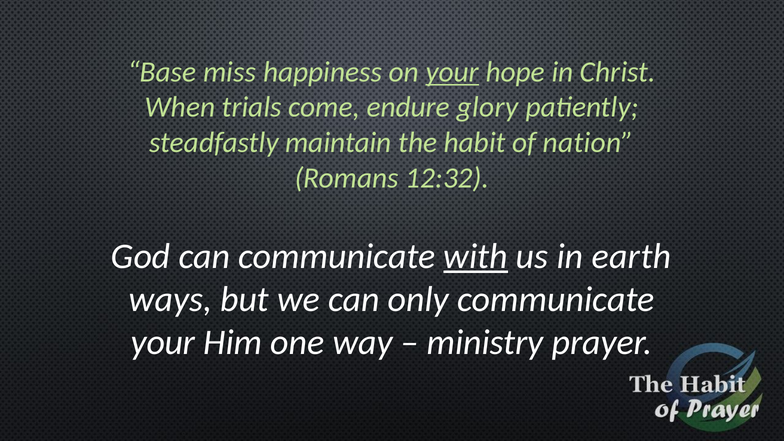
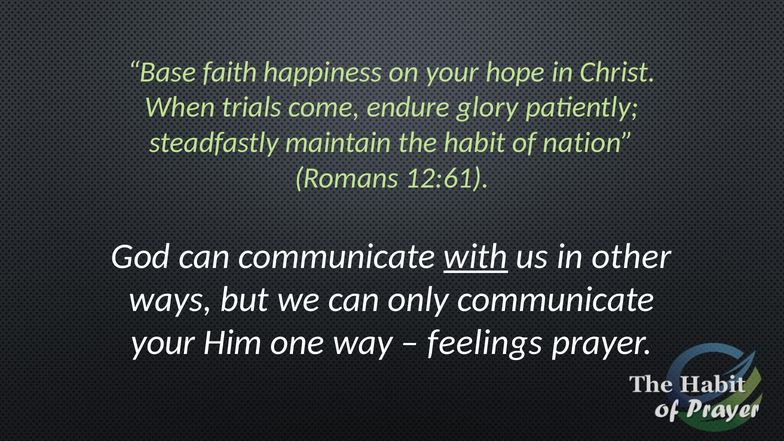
miss: miss -> faith
your at (452, 72) underline: present -> none
12:32: 12:32 -> 12:61
earth: earth -> other
ministry: ministry -> feelings
